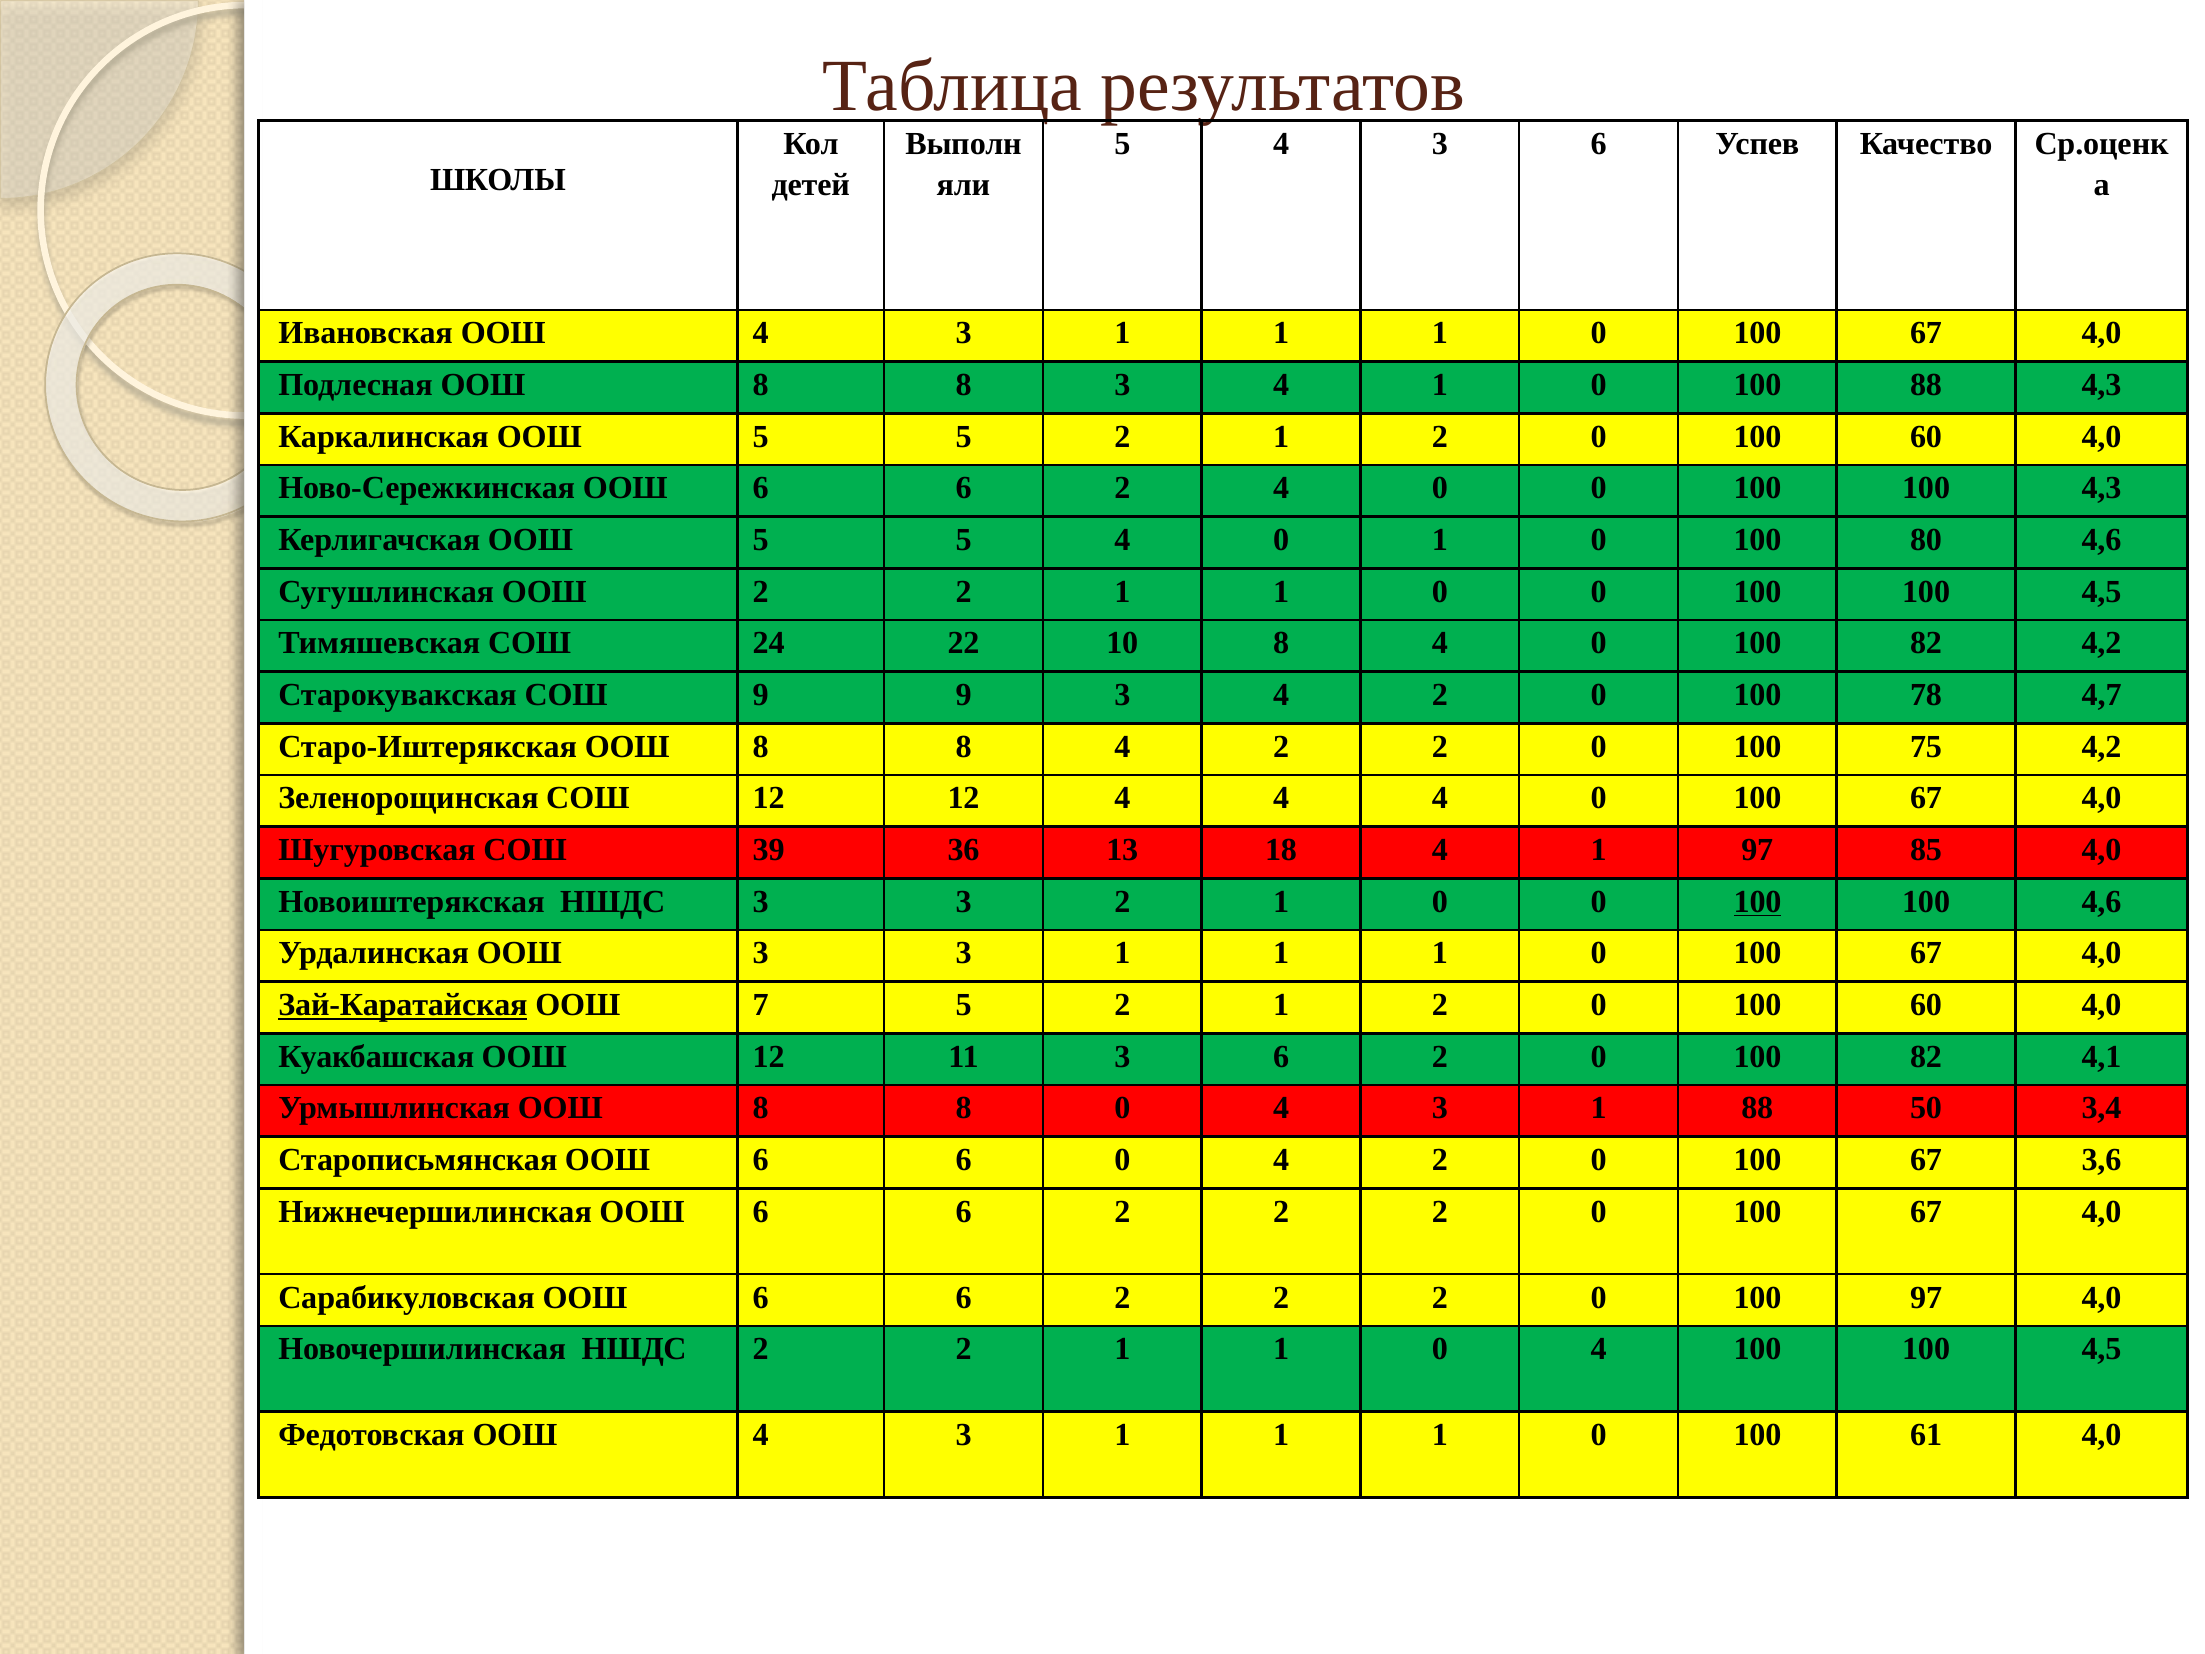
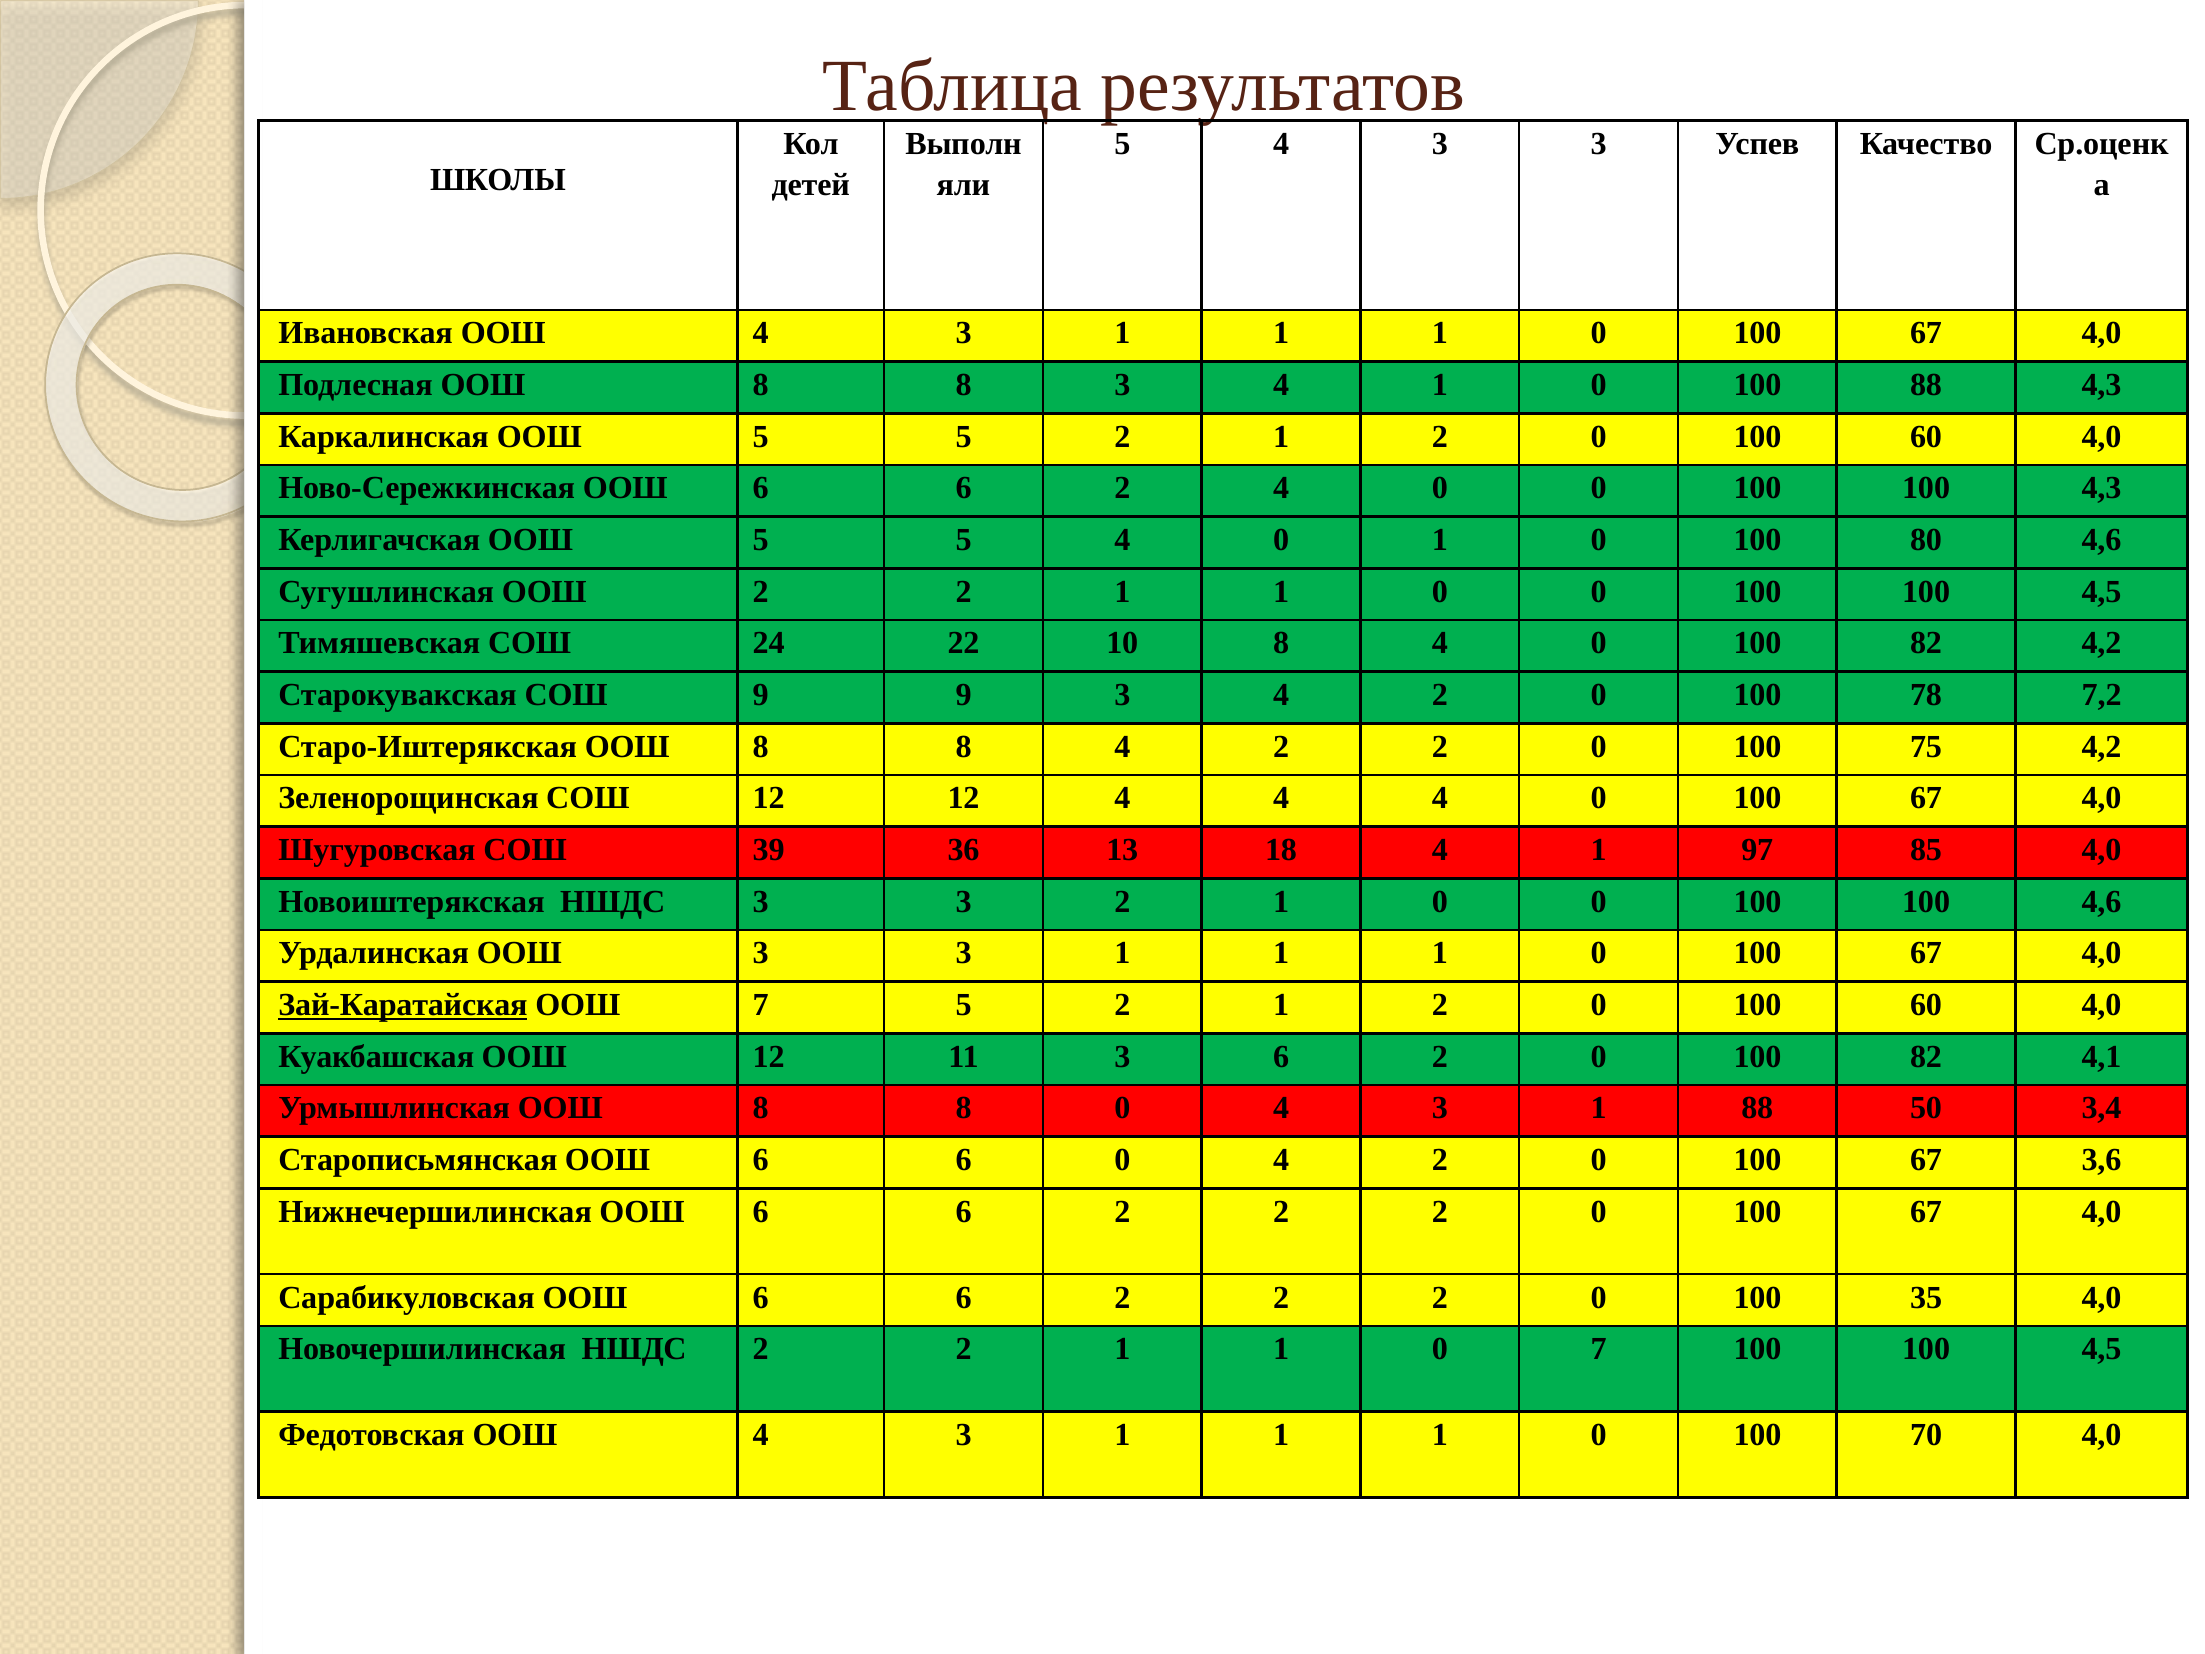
4 3 6: 6 -> 3
4,7: 4,7 -> 7,2
100 at (1758, 902) underline: present -> none
100 97: 97 -> 35
1 0 4: 4 -> 7
61: 61 -> 70
